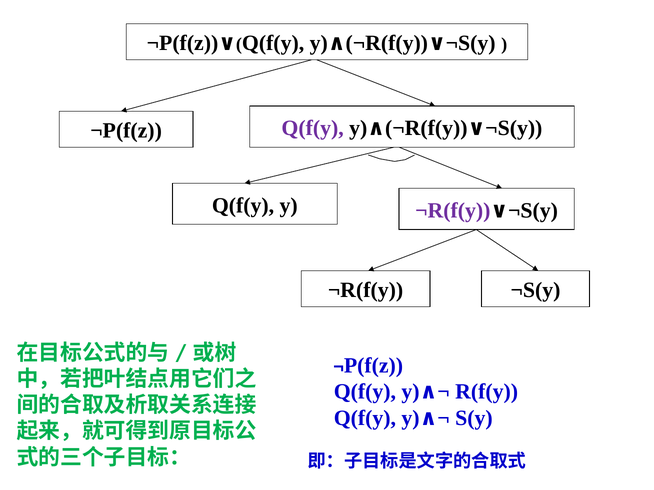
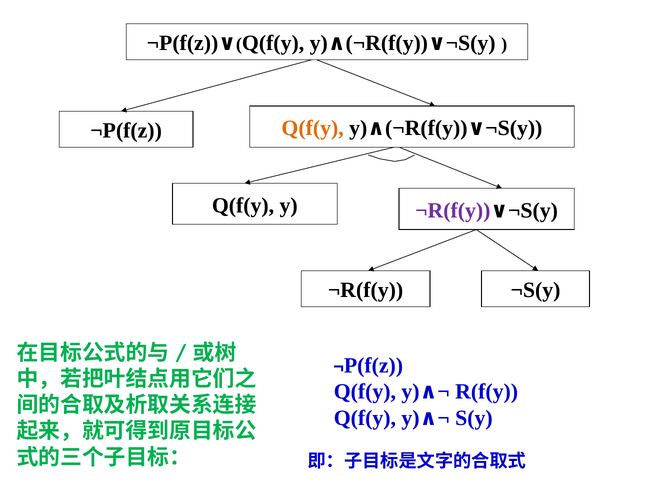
Q(f(y at (313, 128) colour: purple -> orange
